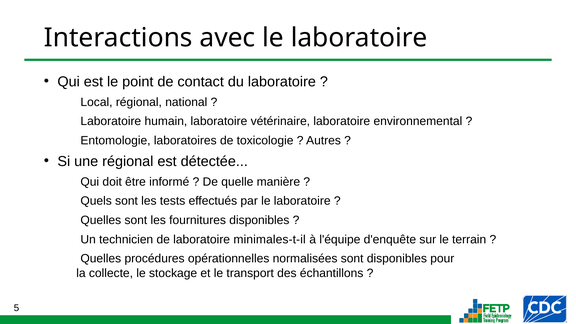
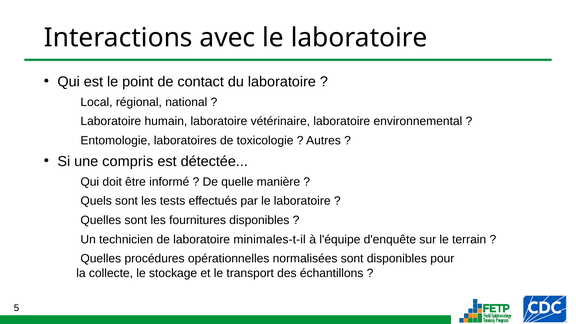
une régional: régional -> compris
